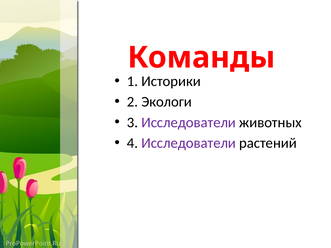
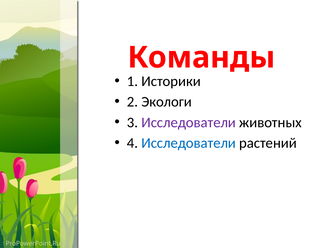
Исследователи at (189, 143) colour: purple -> blue
